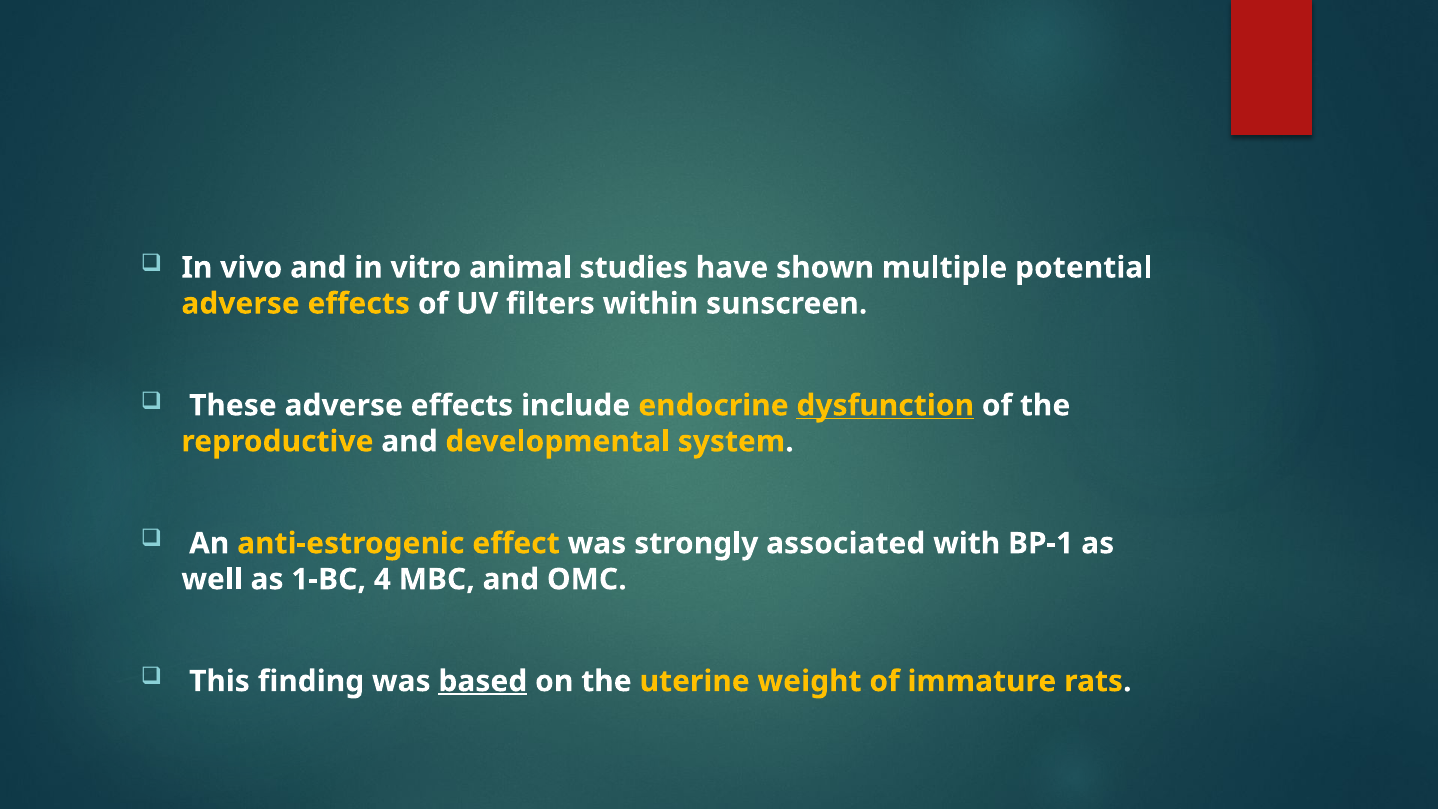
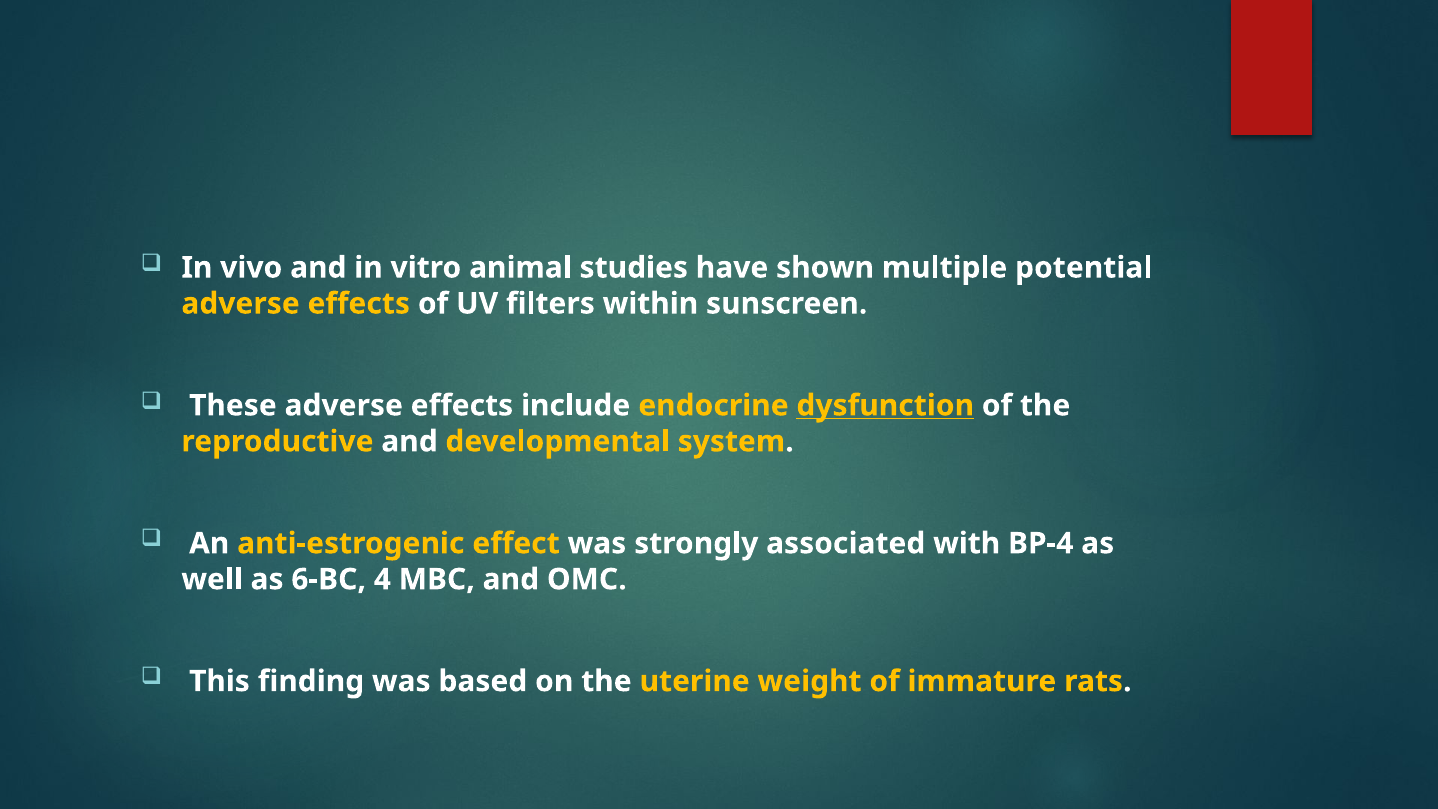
BP-1: BP-1 -> BP-4
1-BC: 1-BC -> 6-BC
based underline: present -> none
